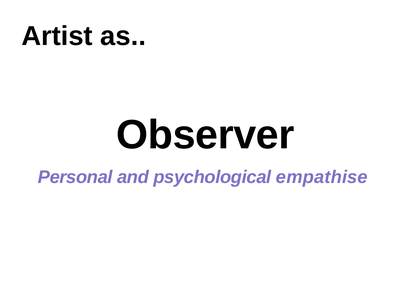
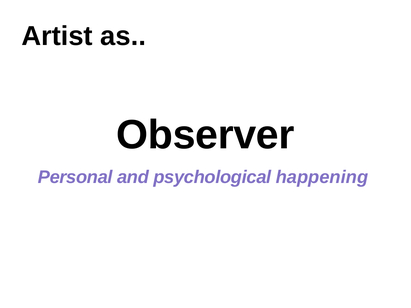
empathise: empathise -> happening
